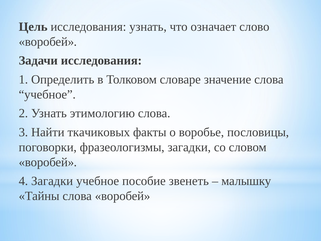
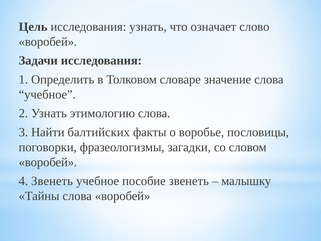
ткачиковых: ткачиковых -> балтийских
4 Загадки: Загадки -> Звенеть
